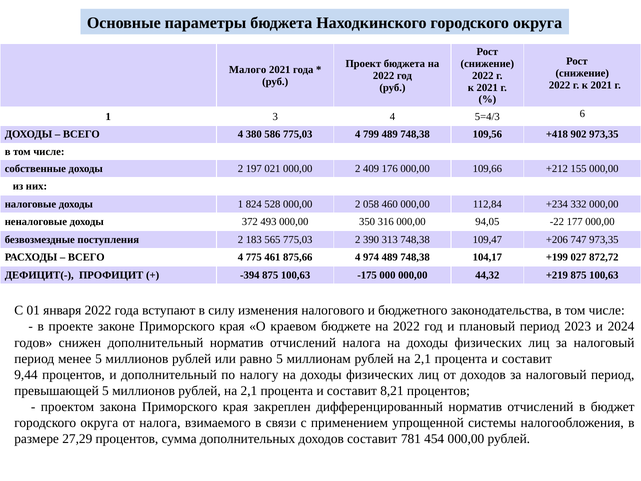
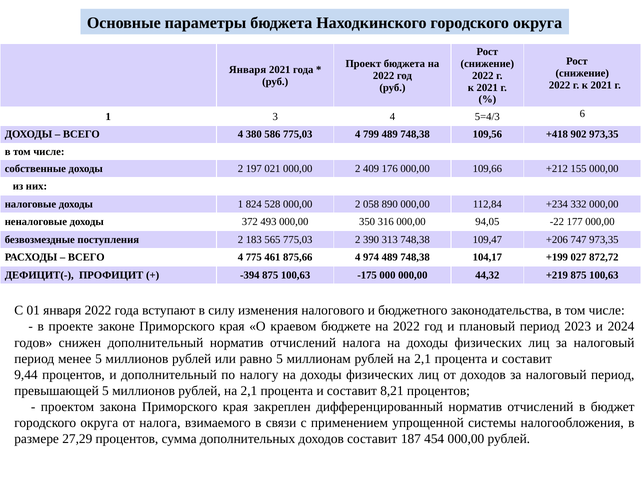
Малого at (248, 70): Малого -> Января
460: 460 -> 890
781: 781 -> 187
